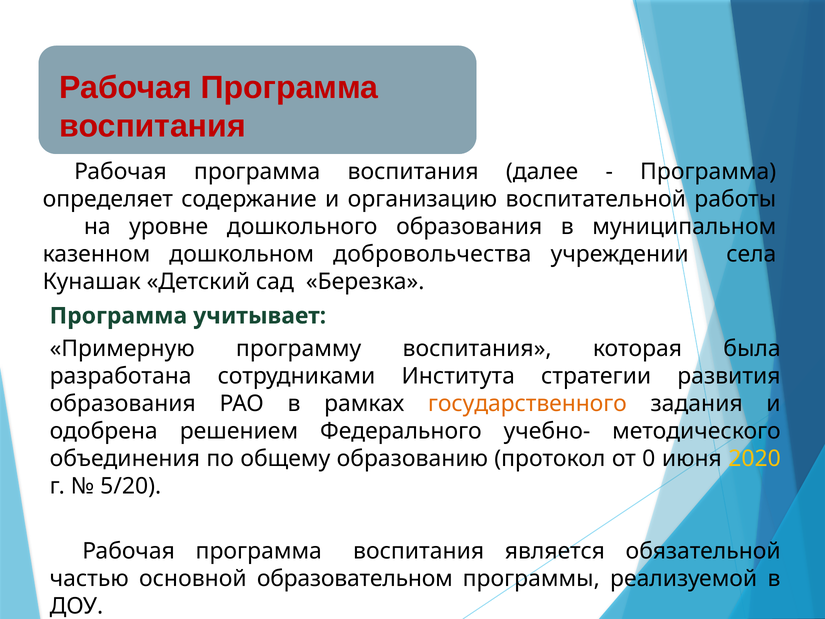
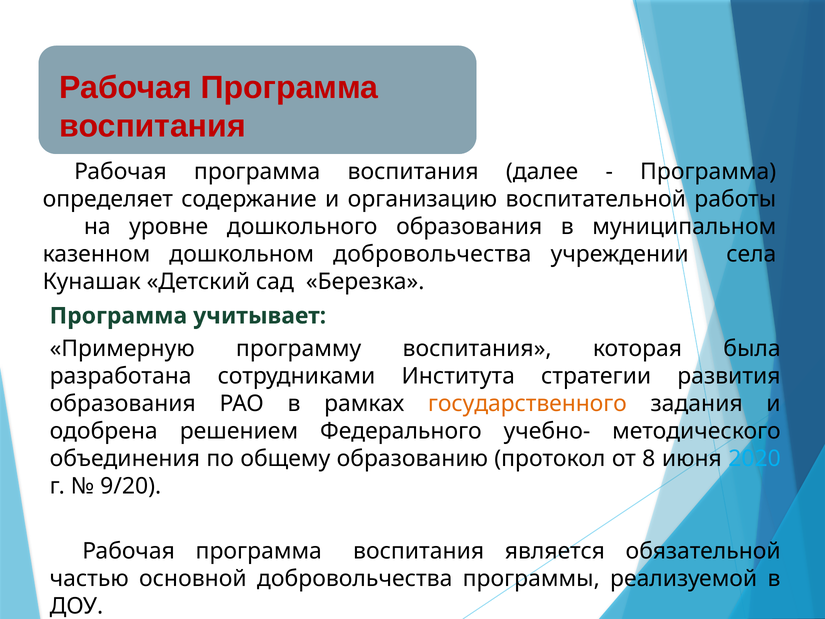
0: 0 -> 8
2020 colour: yellow -> light blue
5/20: 5/20 -> 9/20
основной образовательном: образовательном -> добровольчества
